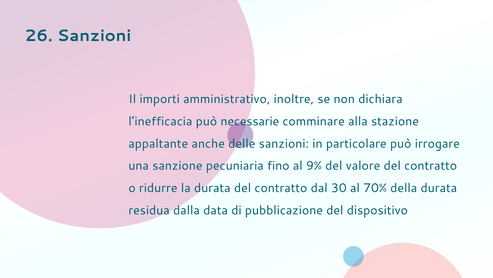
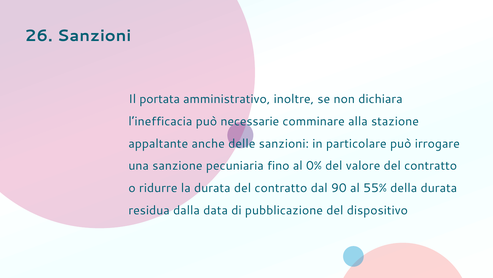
importi: importi -> portata
9%: 9% -> 0%
30: 30 -> 90
70%: 70% -> 55%
